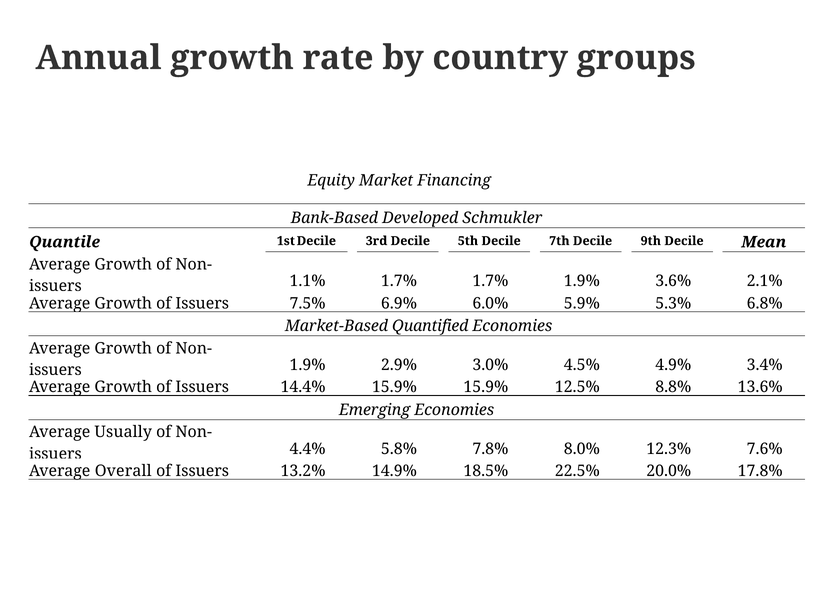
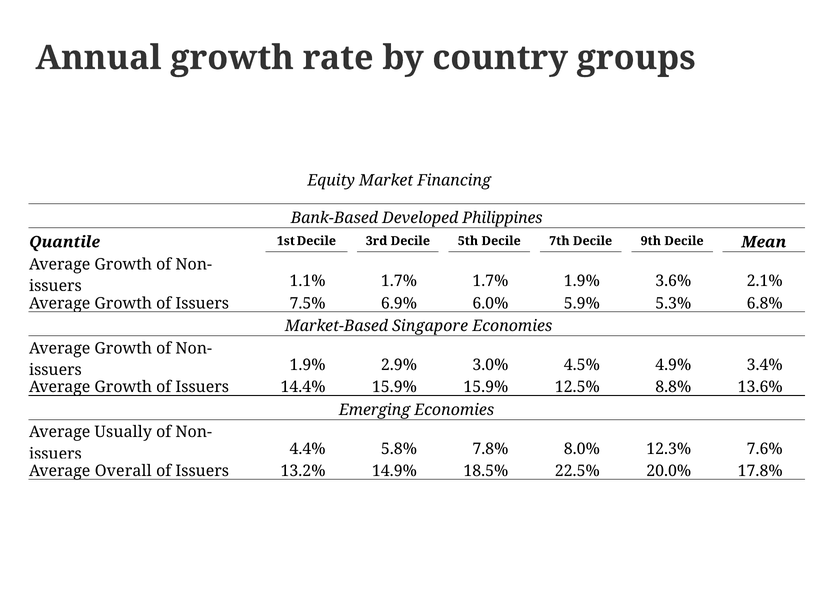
Schmukler: Schmukler -> Philippines
Quantified: Quantified -> Singapore
